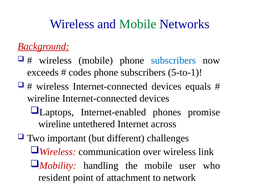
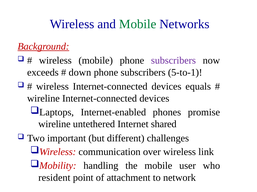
subscribers at (173, 61) colour: blue -> purple
codes: codes -> down
across: across -> shared
